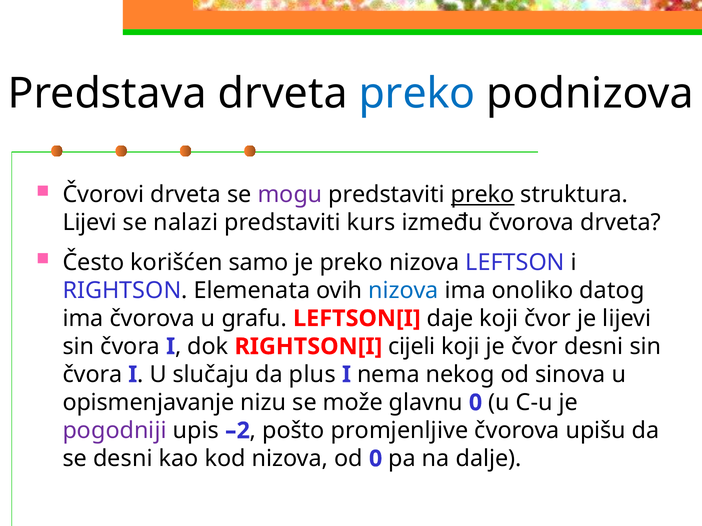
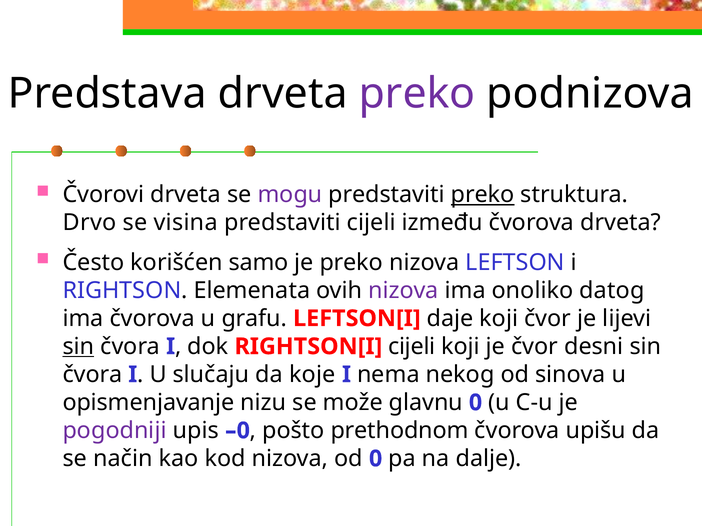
preko at (417, 94) colour: blue -> purple
Lijevi at (90, 223): Lijevi -> Drvo
nalazi: nalazi -> visina
predstaviti kurs: kurs -> cijeli
nizova at (403, 291) colour: blue -> purple
sin at (78, 347) underline: none -> present
plus: plus -> koje
–2: –2 -> –0
promjenljive: promjenljive -> prethodnom
se desni: desni -> način
